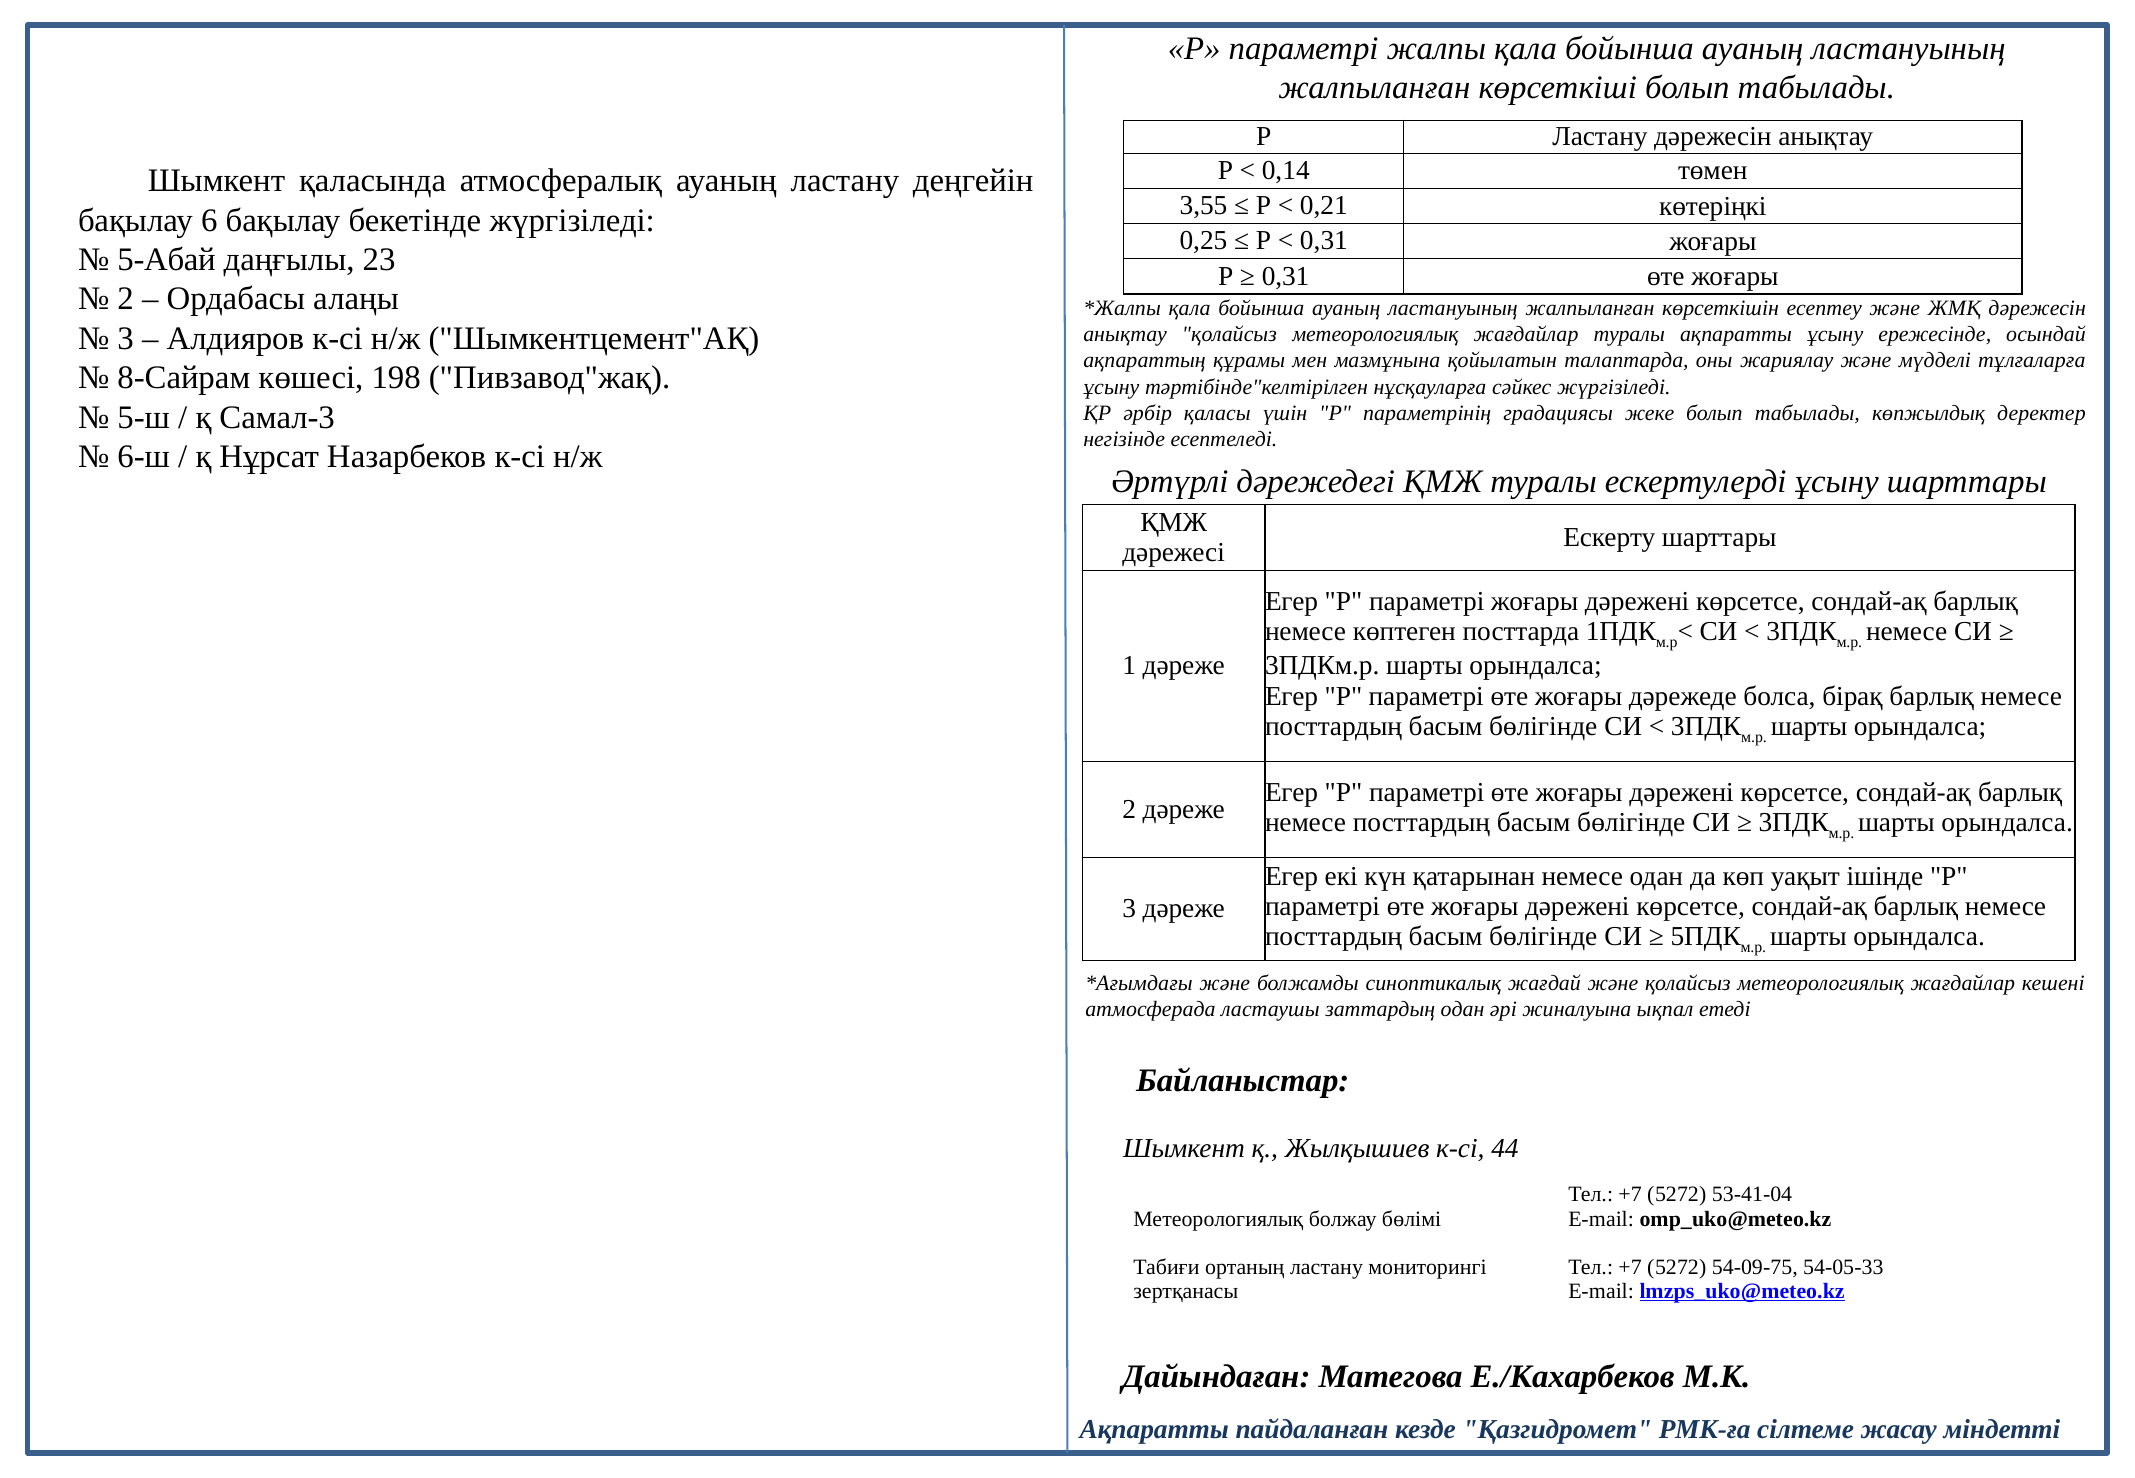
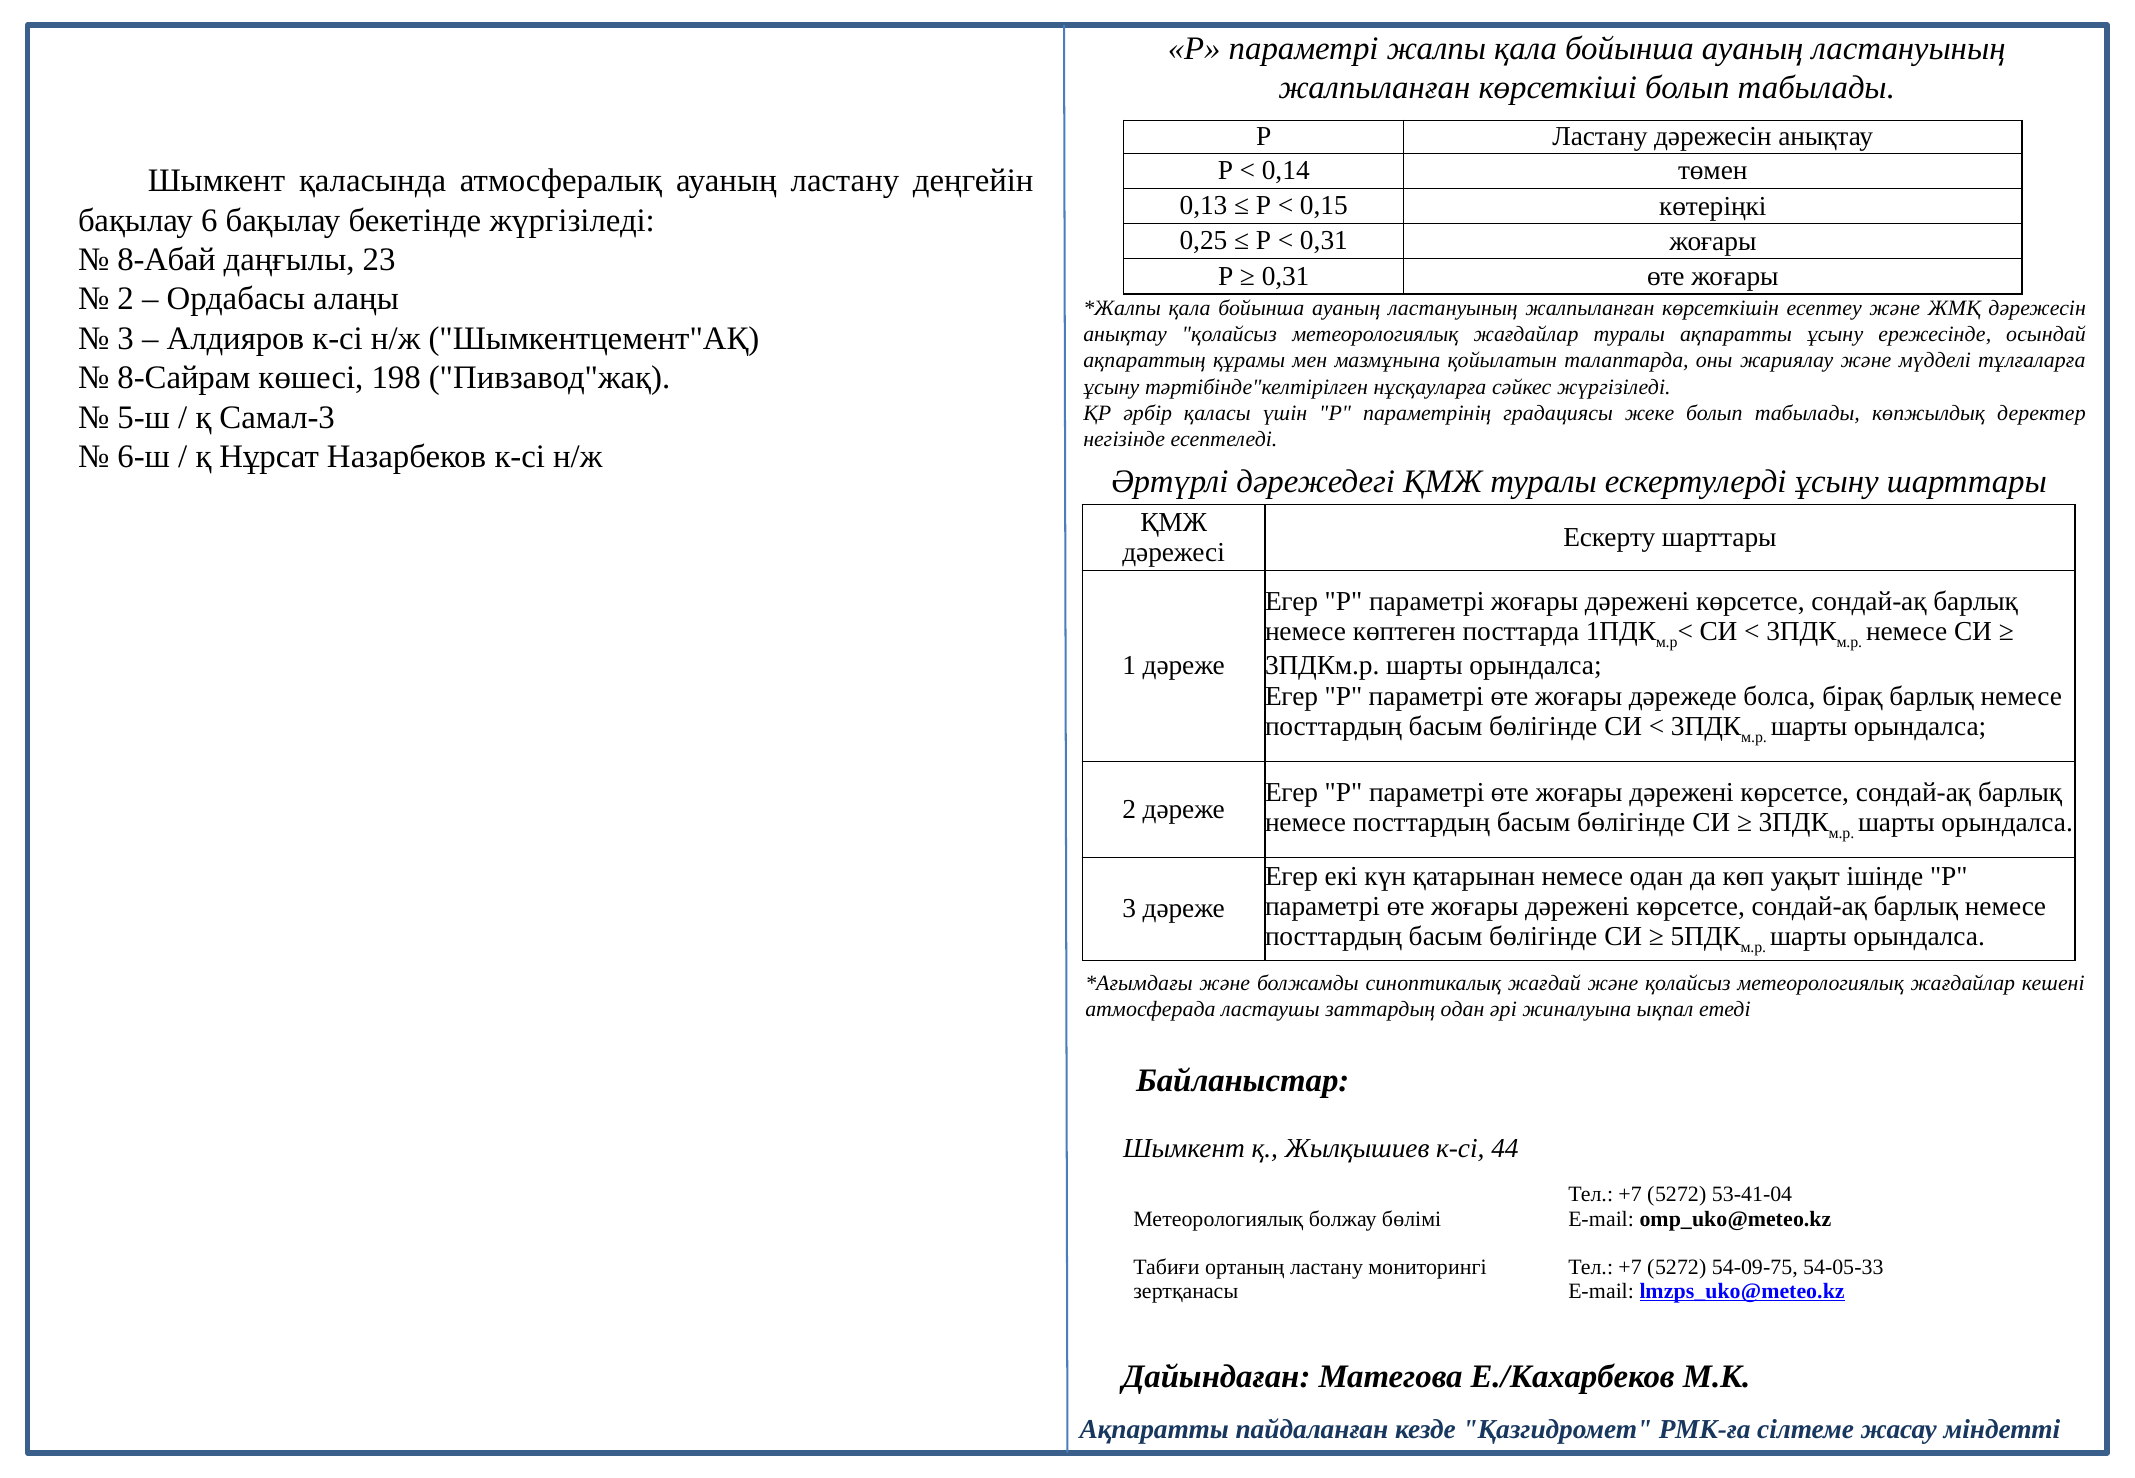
3,55: 3,55 -> 0,13
0,21: 0,21 -> 0,15
5-Абай: 5-Абай -> 8-Абай
